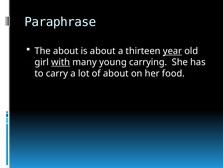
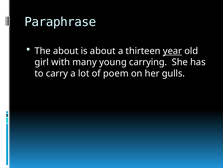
with underline: present -> none
of about: about -> poem
food: food -> gulls
